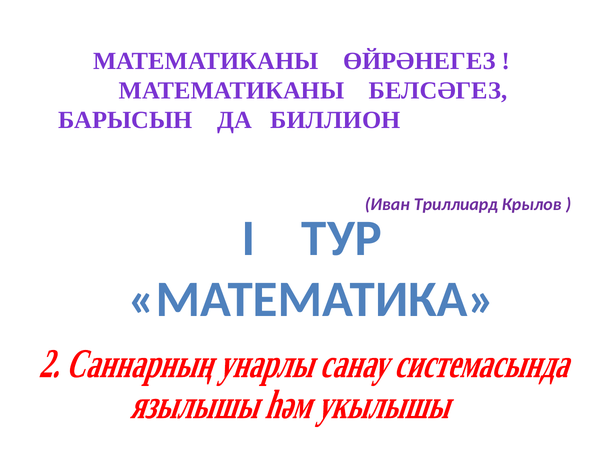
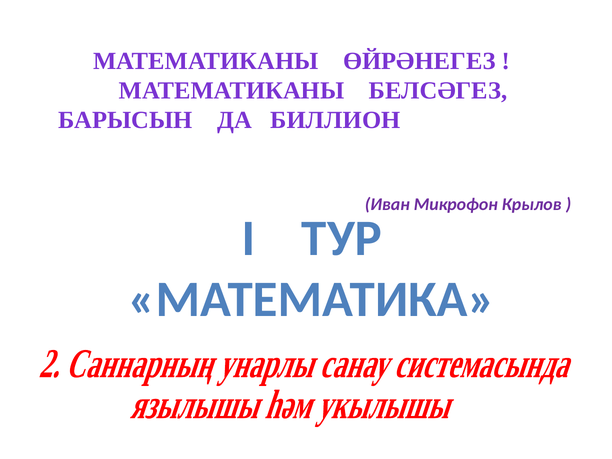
Триллиард: Триллиард -> Микрофон
